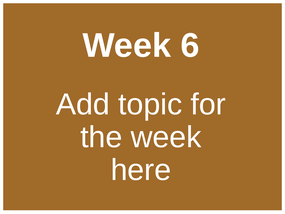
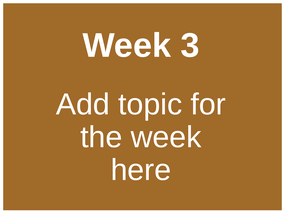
6: 6 -> 3
